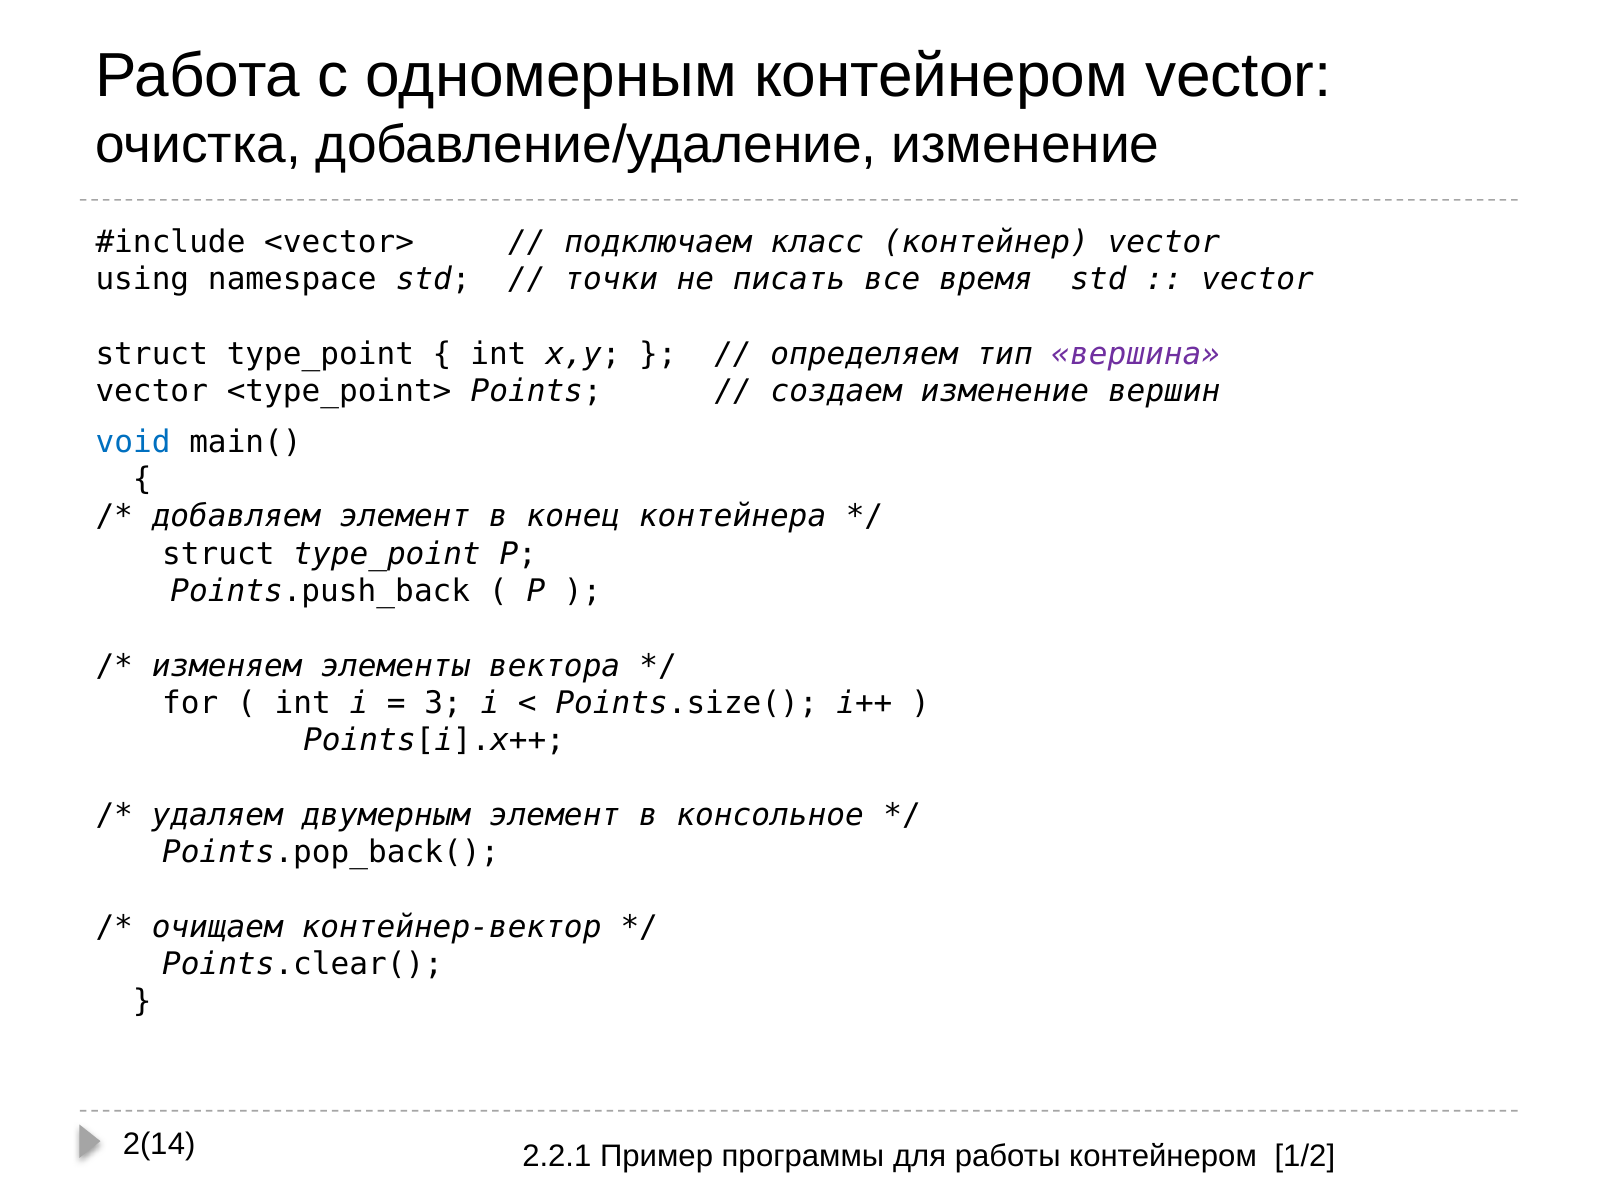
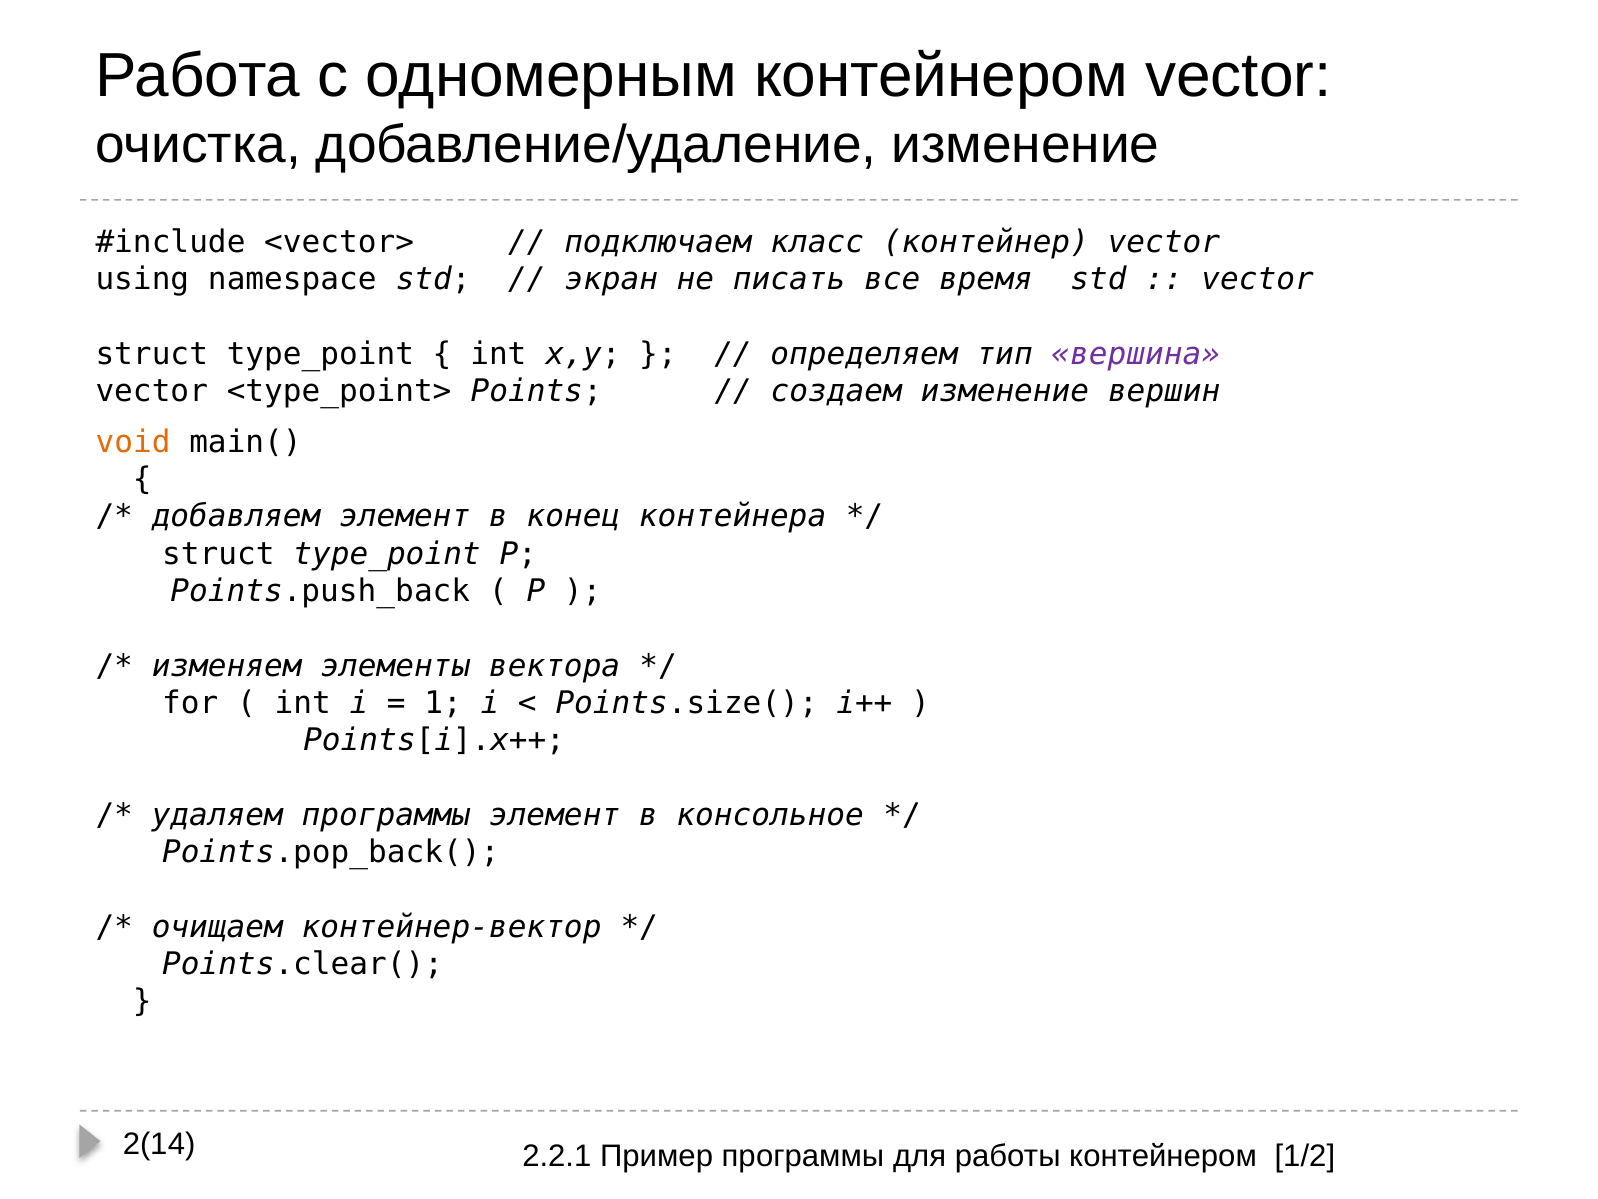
точки: точки -> экран
void colour: blue -> orange
3: 3 -> 1
удаляем двумерным: двумерным -> программы
